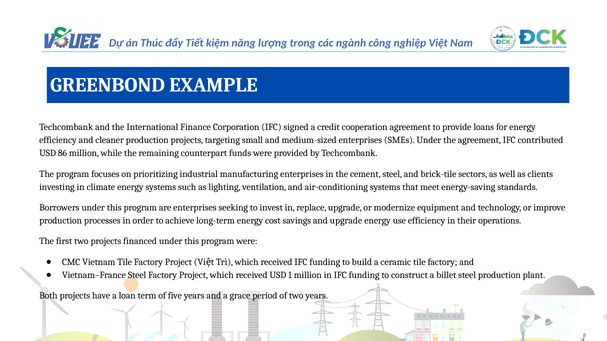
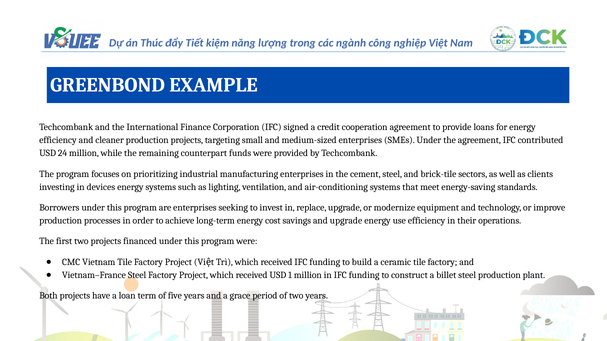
86: 86 -> 24
climate: climate -> devices
